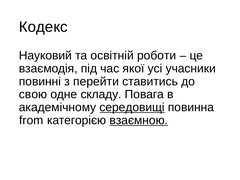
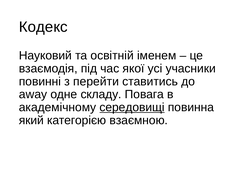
роботи: роботи -> іменем
свою: свою -> away
from: from -> який
взаємною underline: present -> none
